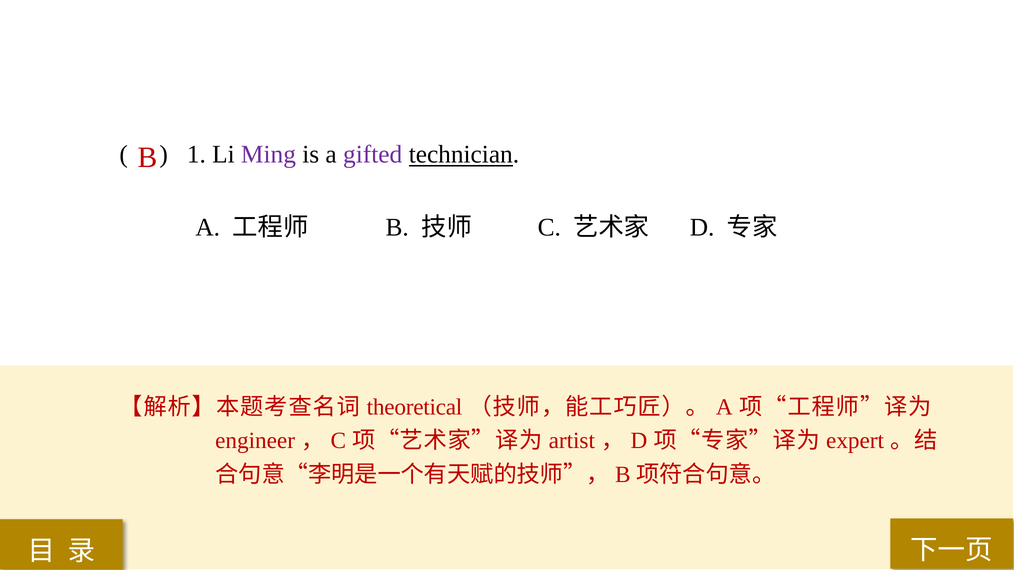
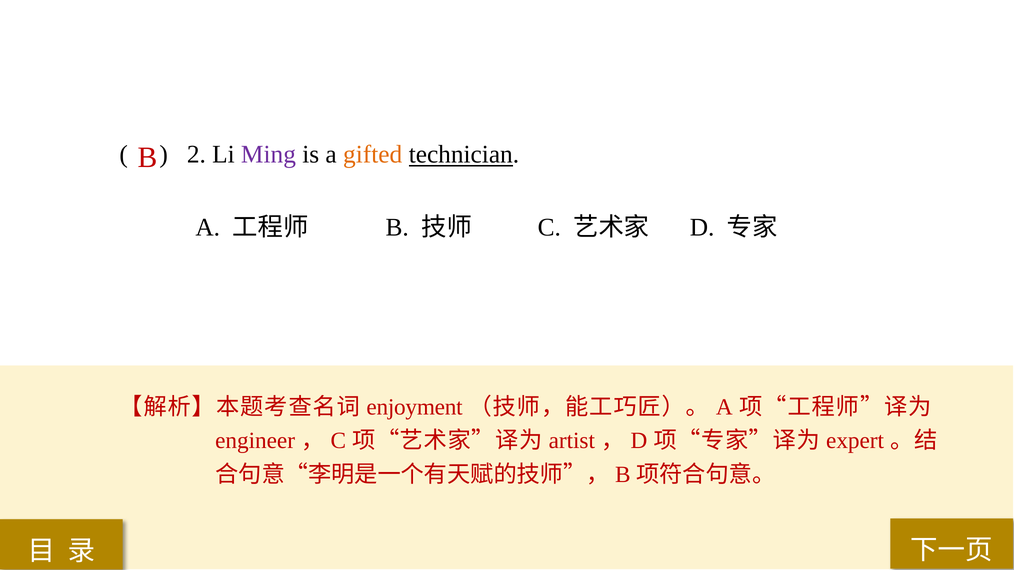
1: 1 -> 2
gifted colour: purple -> orange
theoretical: theoretical -> enjoyment
